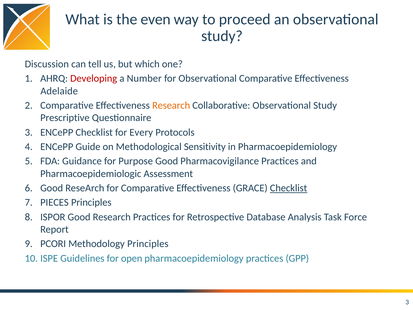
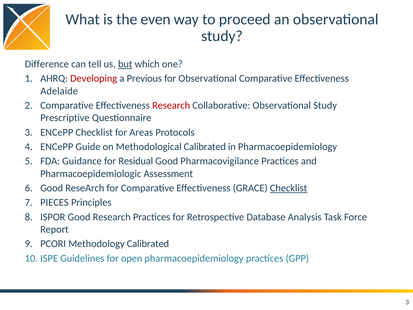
Discussion: Discussion -> Difference
but underline: none -> present
Number: Number -> Previous
Research at (171, 105) colour: orange -> red
Every: Every -> Areas
Methodological Sensitivity: Sensitivity -> Calibrated
Purpose: Purpose -> Residual
Methodology Principles: Principles -> Calibrated
